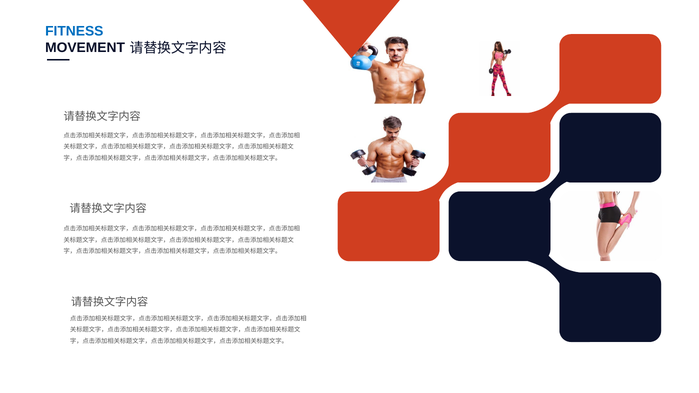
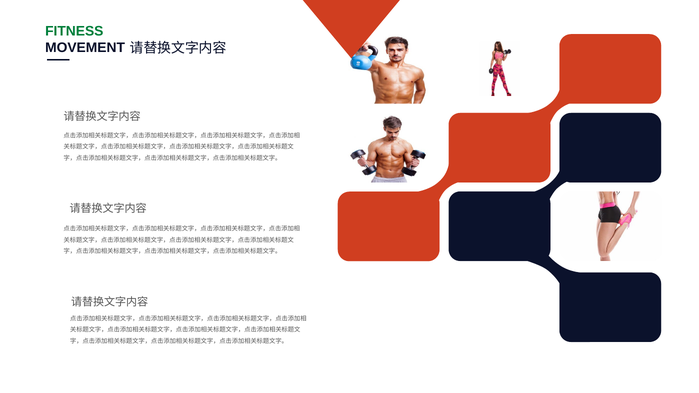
FITNESS colour: blue -> green
